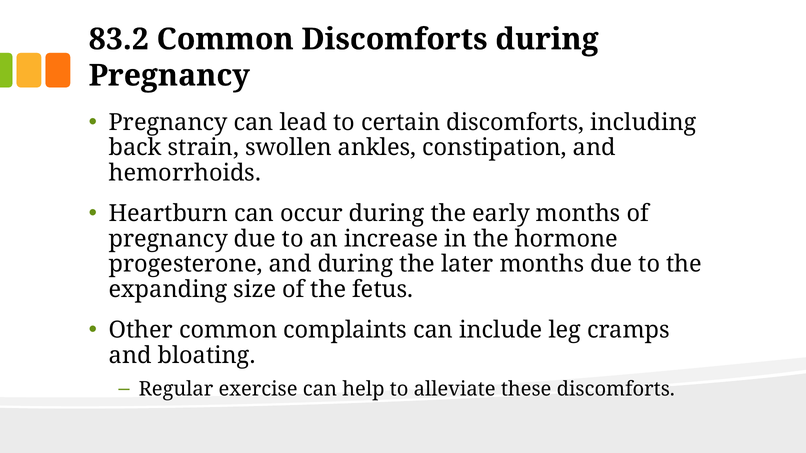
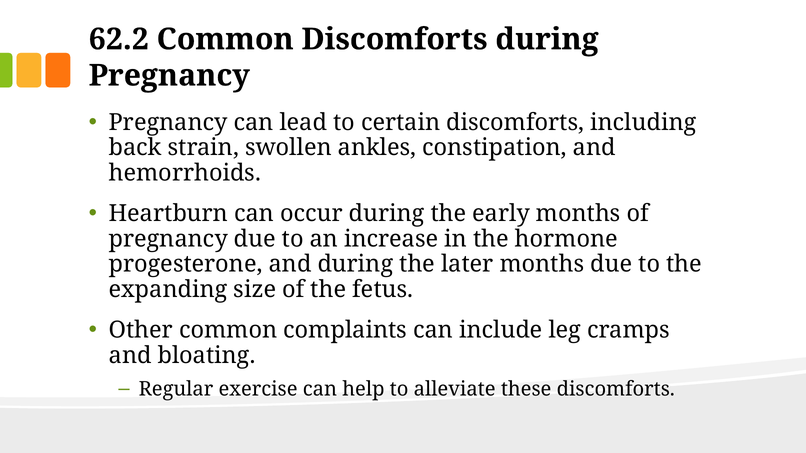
83.2: 83.2 -> 62.2
